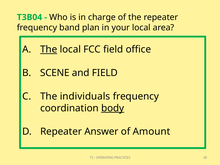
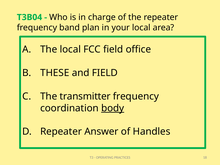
The at (49, 49) underline: present -> none
SCENE: SCENE -> THESE
individuals: individuals -> transmitter
Amount: Amount -> Handles
